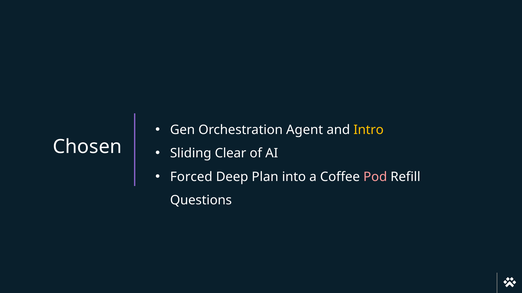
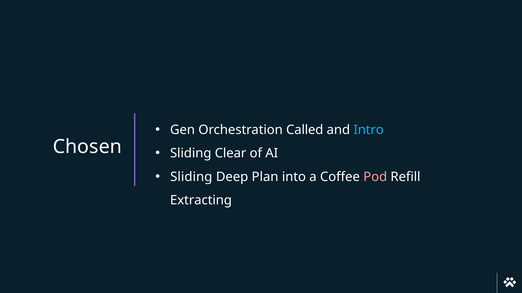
Agent: Agent -> Called
Intro colour: yellow -> light blue
Forced at (191, 177): Forced -> Sliding
Questions: Questions -> Extracting
